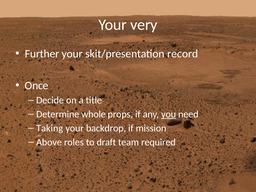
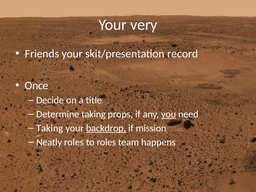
Further: Further -> Friends
Determine whole: whole -> taking
backdrop underline: none -> present
Above: Above -> Neatly
to draft: draft -> roles
required: required -> happens
